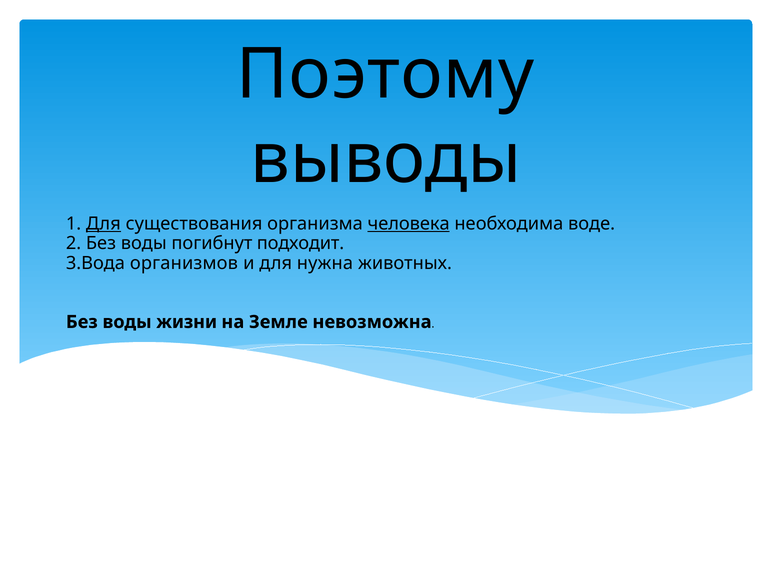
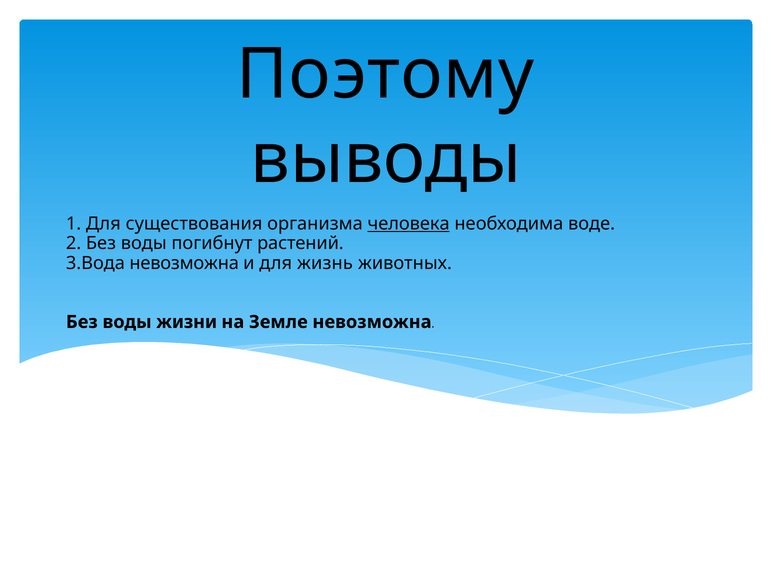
Для at (103, 224) underline: present -> none
подходит: подходит -> растений
3.Вода организмов: организмов -> невозможна
нужна: нужна -> жизнь
